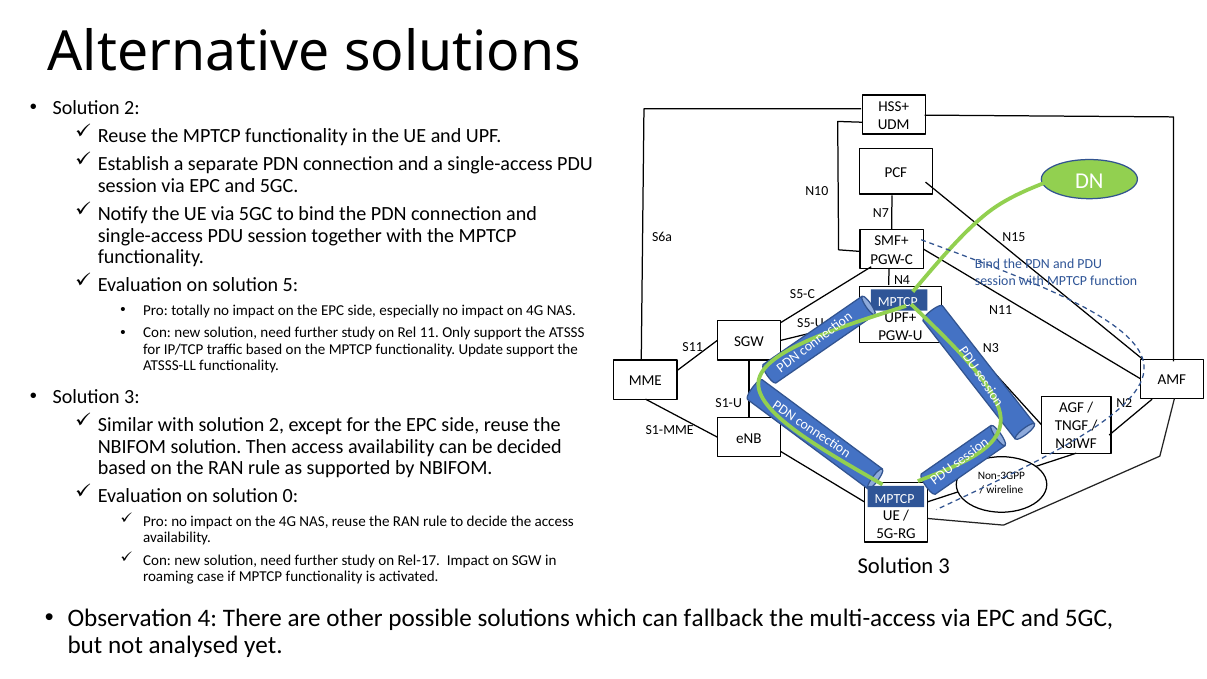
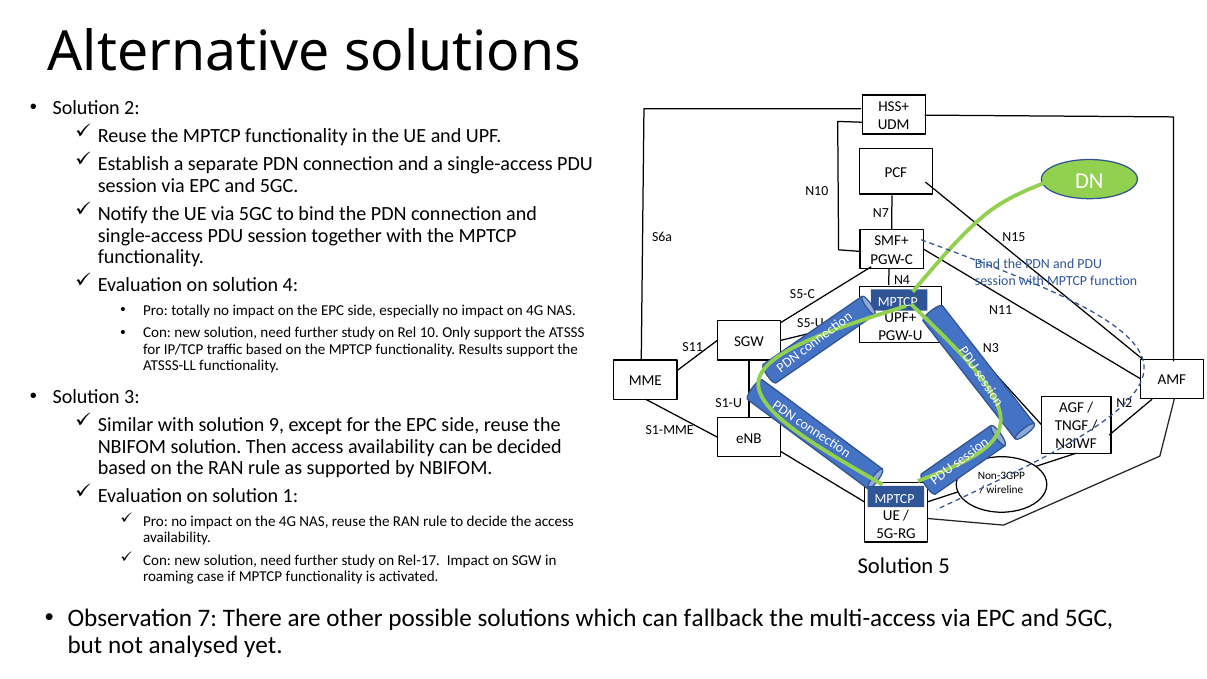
5: 5 -> 4
11: 11 -> 10
Update: Update -> Results
with solution 2: 2 -> 9
0: 0 -> 1
3 at (944, 566): 3 -> 5
4: 4 -> 7
